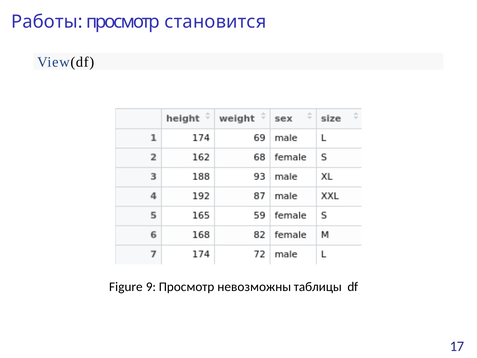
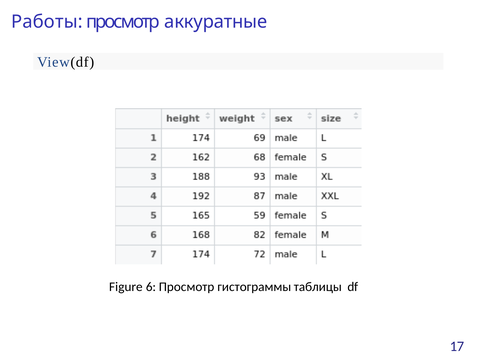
становится: становится -> аккуратные
9: 9 -> 6
невозможны: невозможны -> гистограммы
